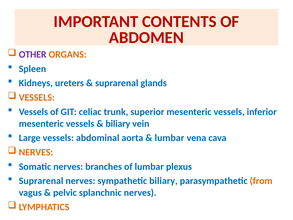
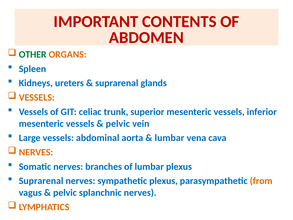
OTHER colour: purple -> green
biliary at (118, 123): biliary -> pelvic
sympathetic biliary: biliary -> plexus
